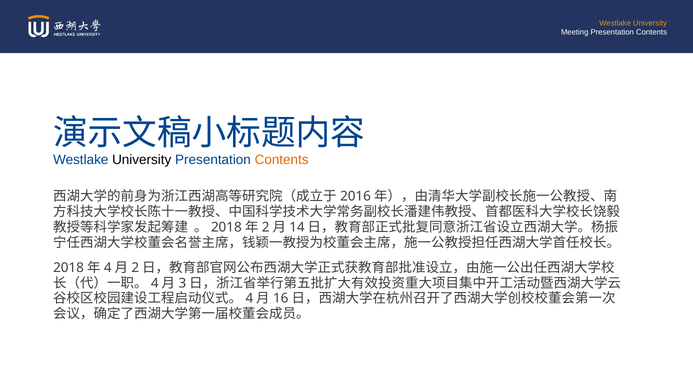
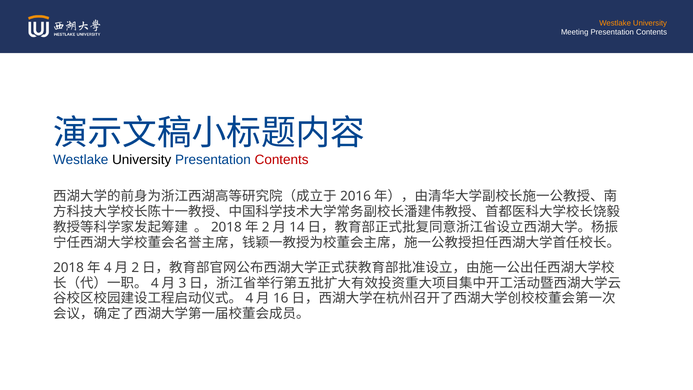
Contents at (282, 160) colour: orange -> red
